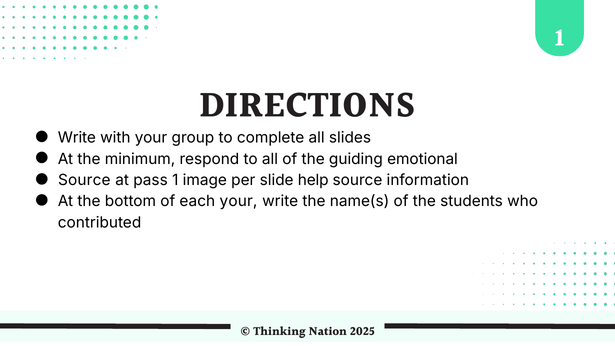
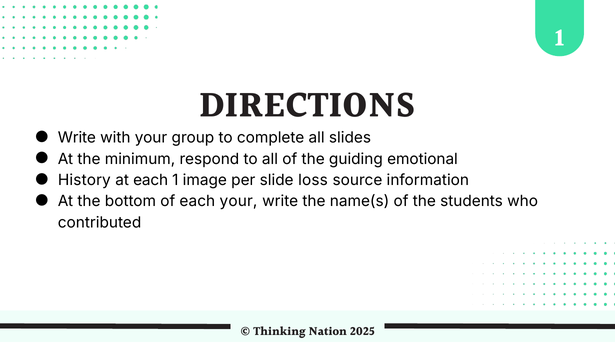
Source at (84, 180): Source -> History
at pass: pass -> each
help: help -> loss
